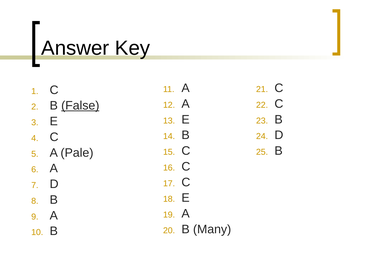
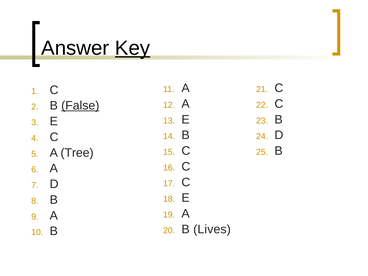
Key underline: none -> present
Pale: Pale -> Tree
Many: Many -> Lives
